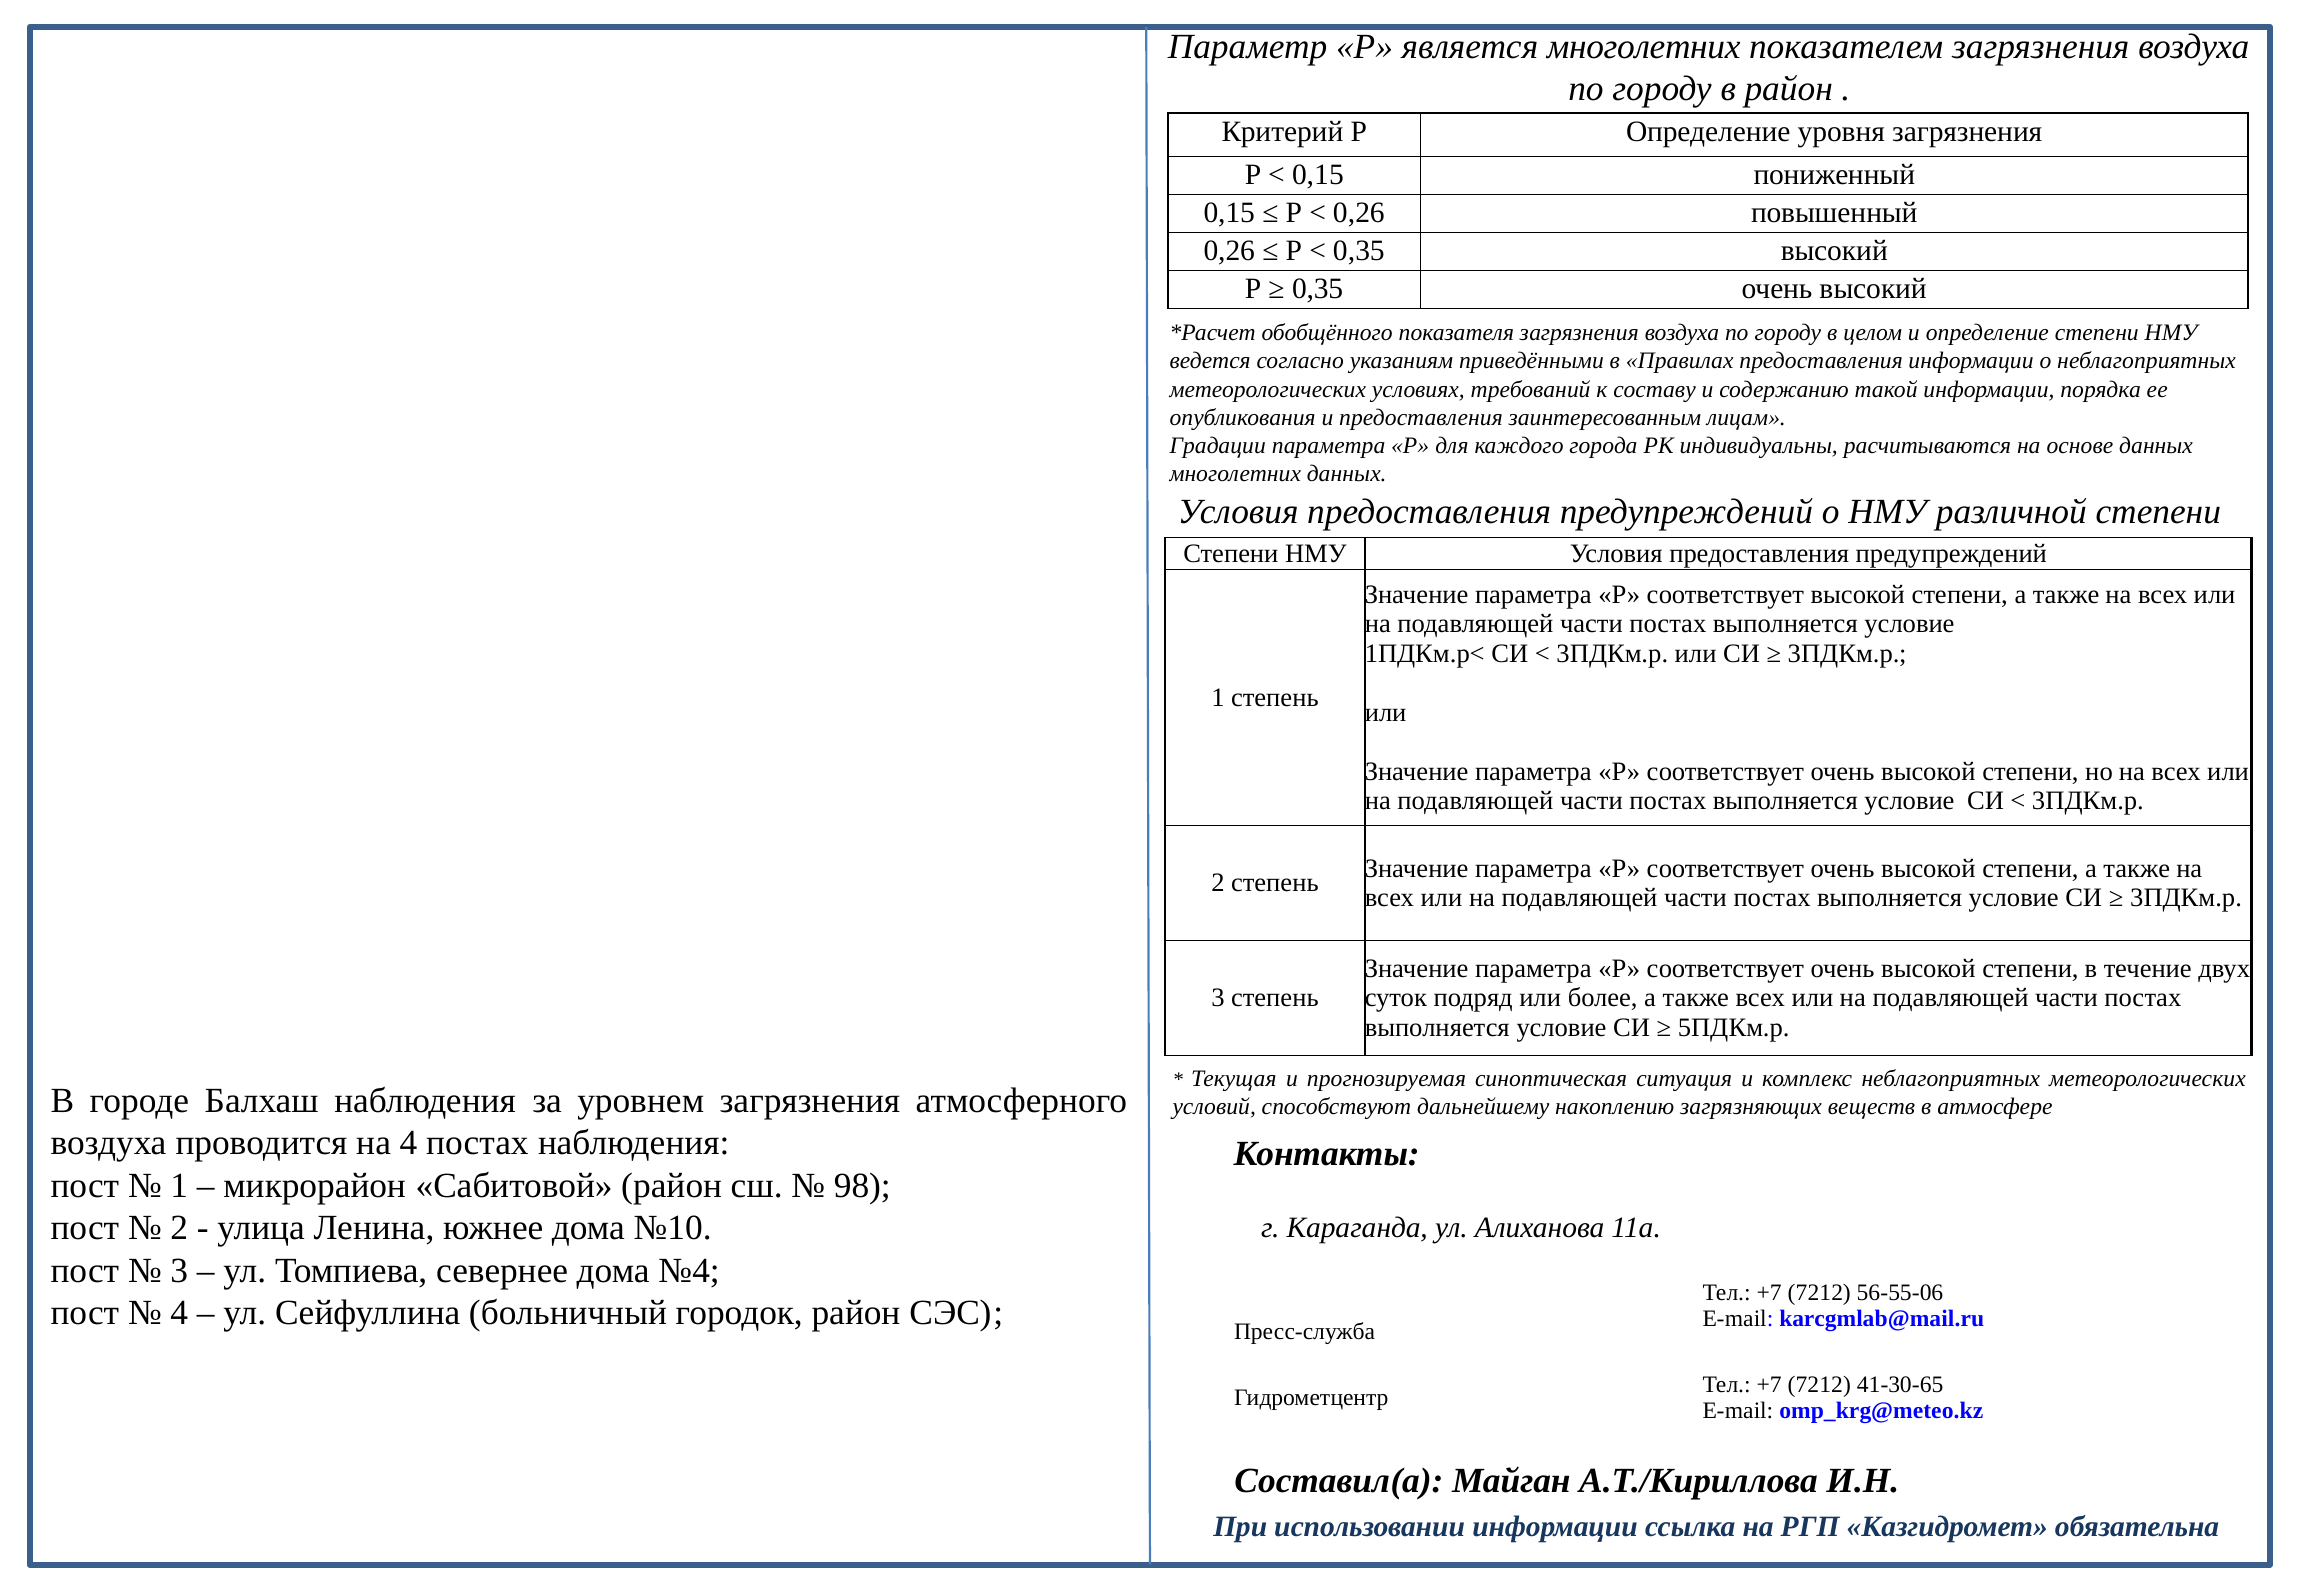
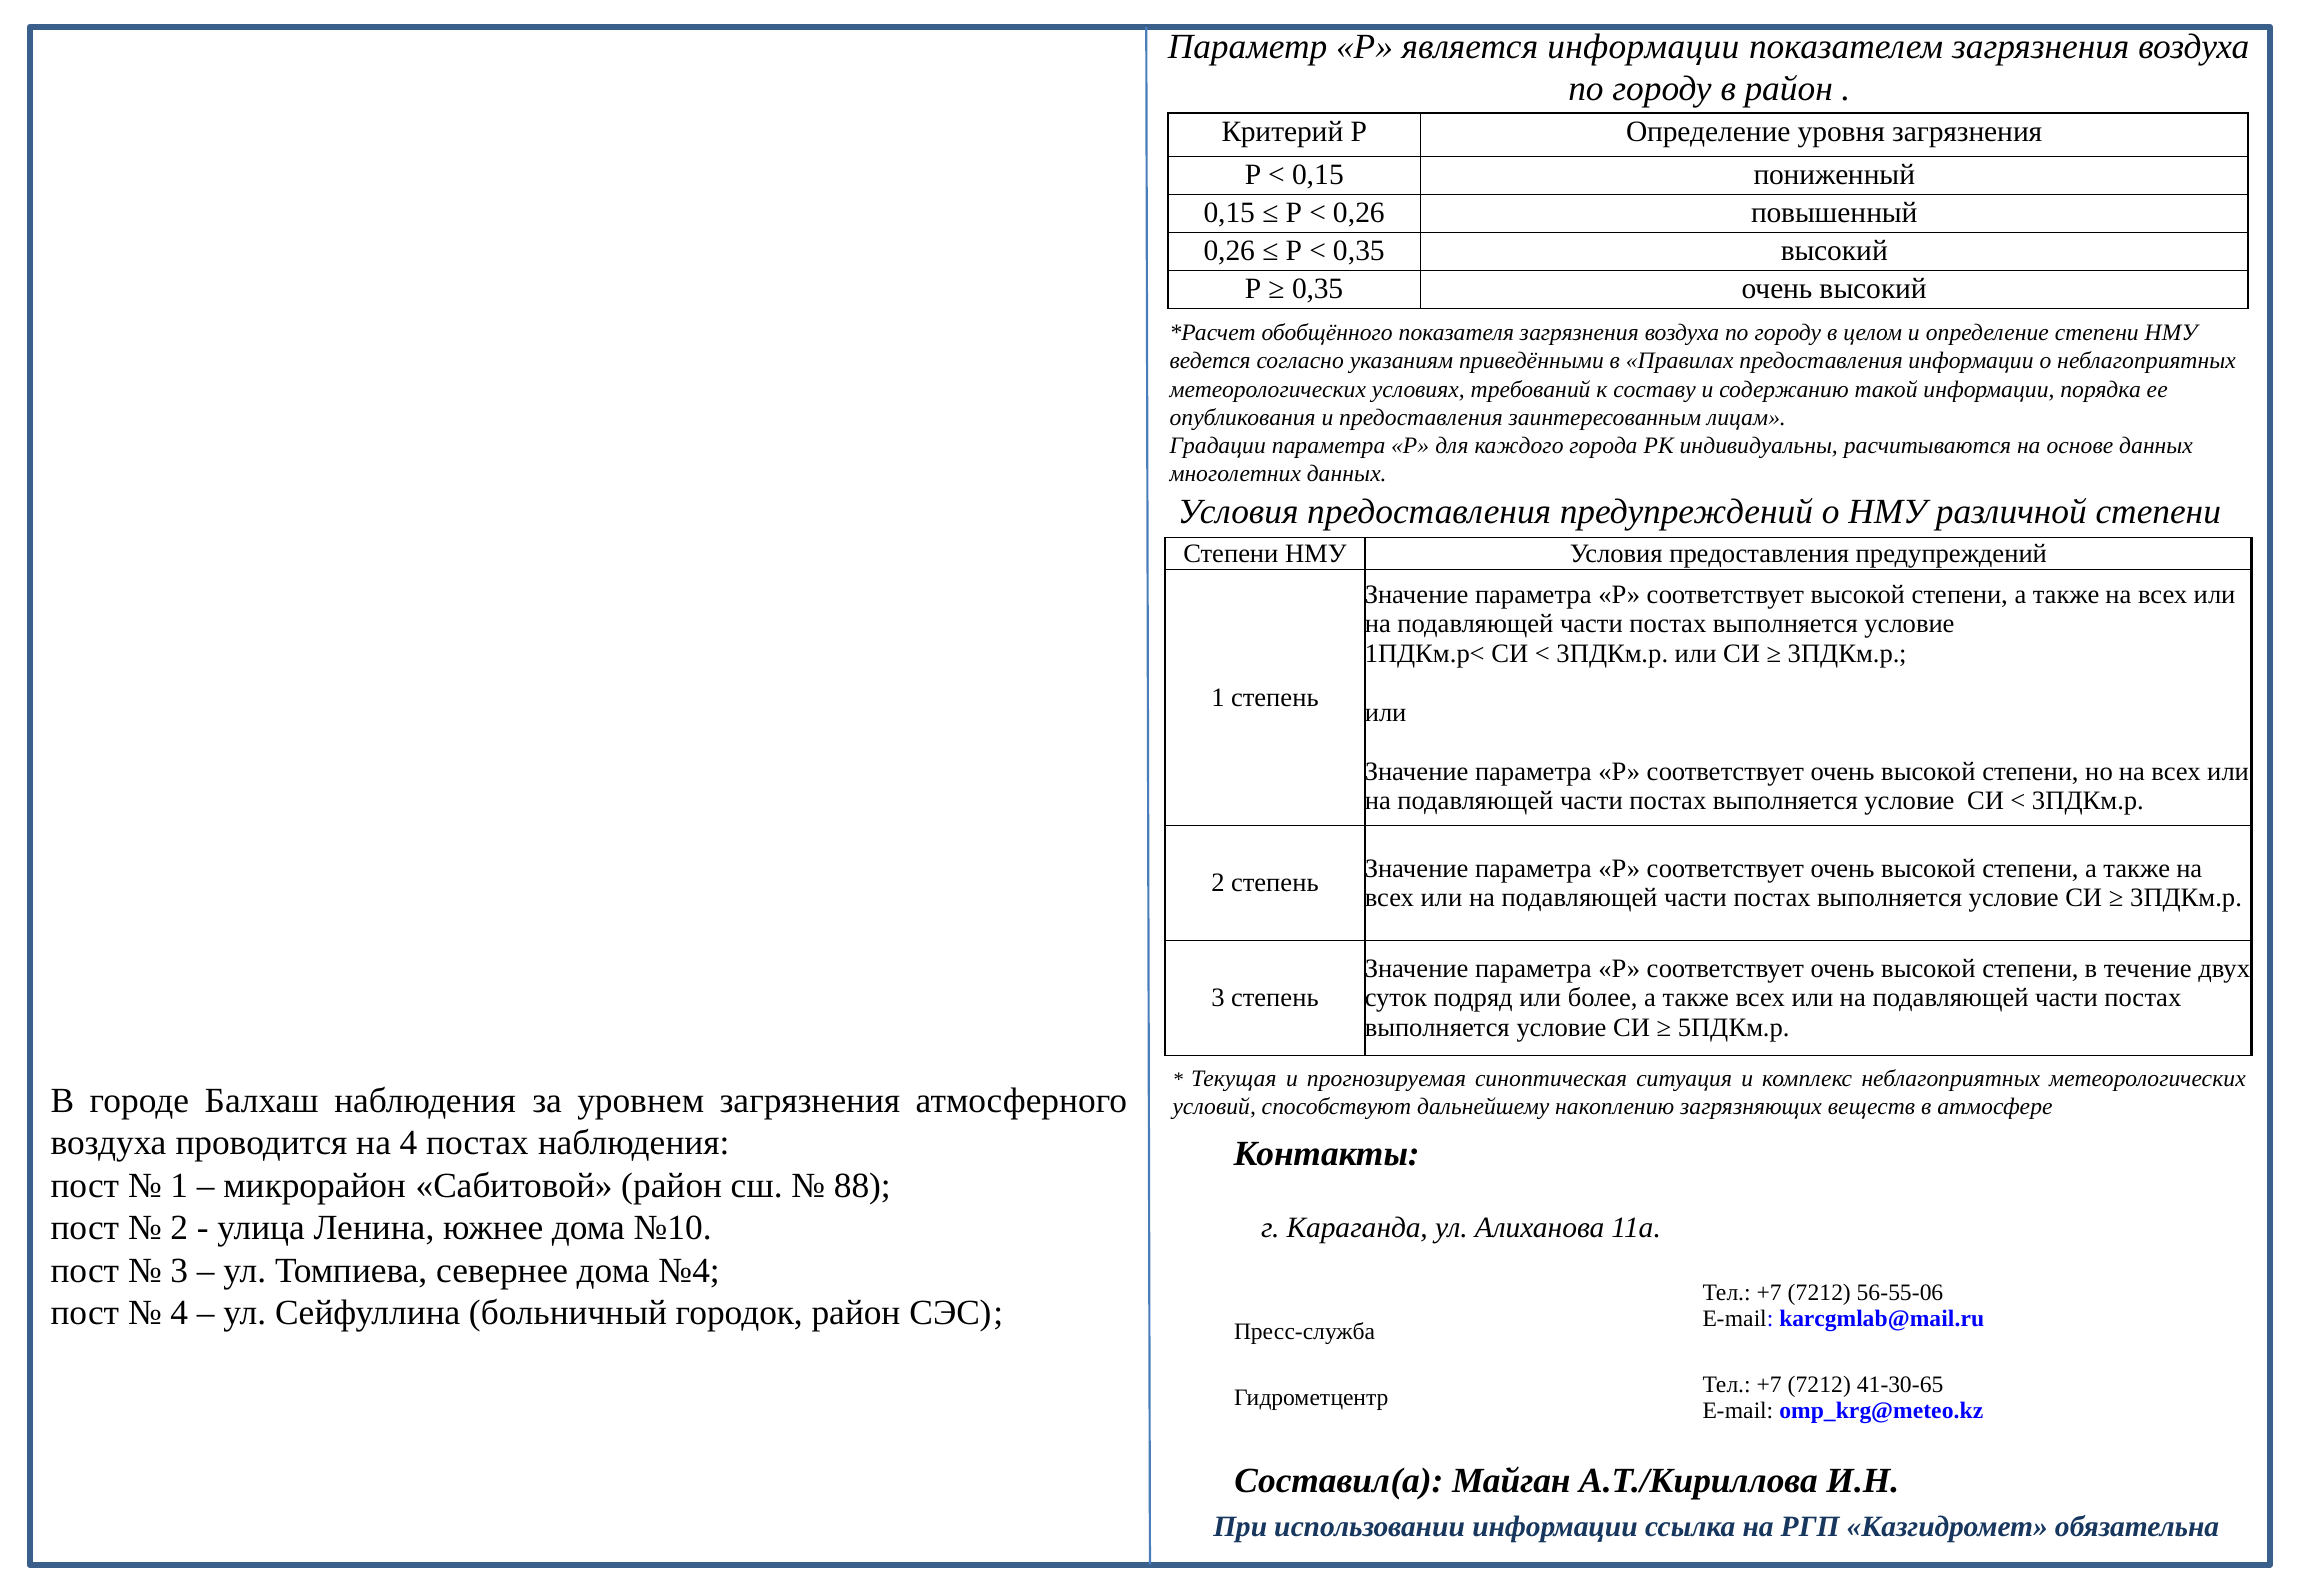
является многолетних: многолетних -> информации
98: 98 -> 88
